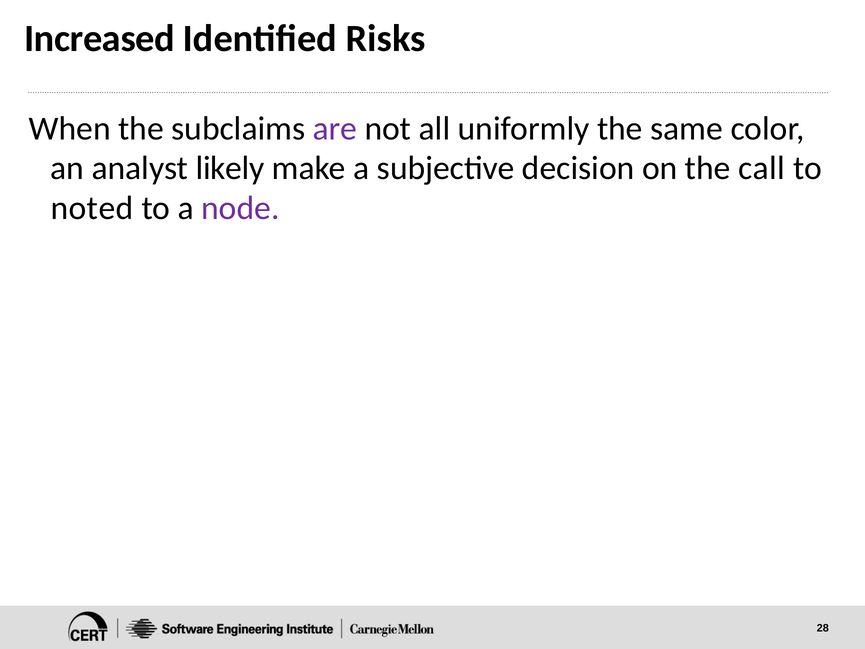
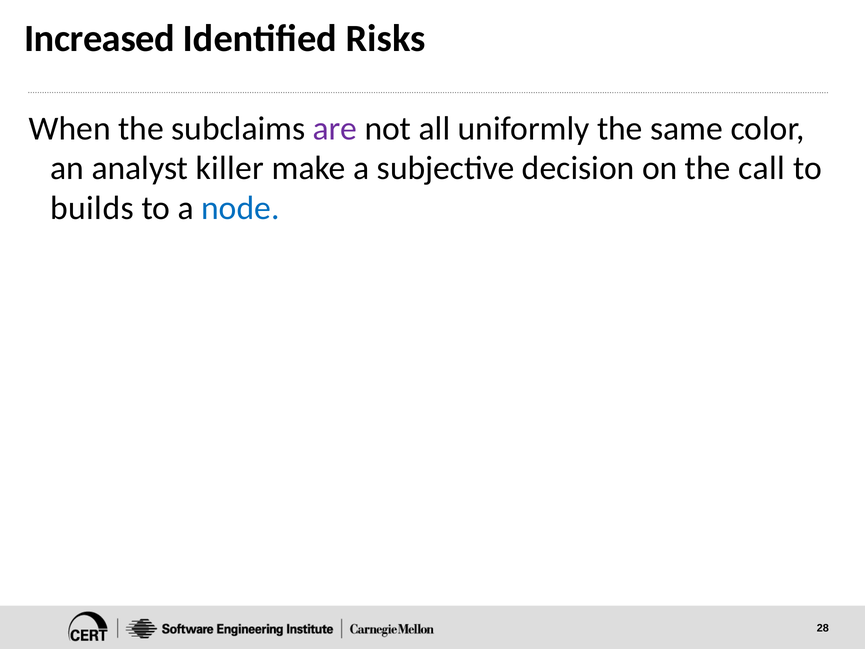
likely: likely -> killer
noted: noted -> builds
node colour: purple -> blue
